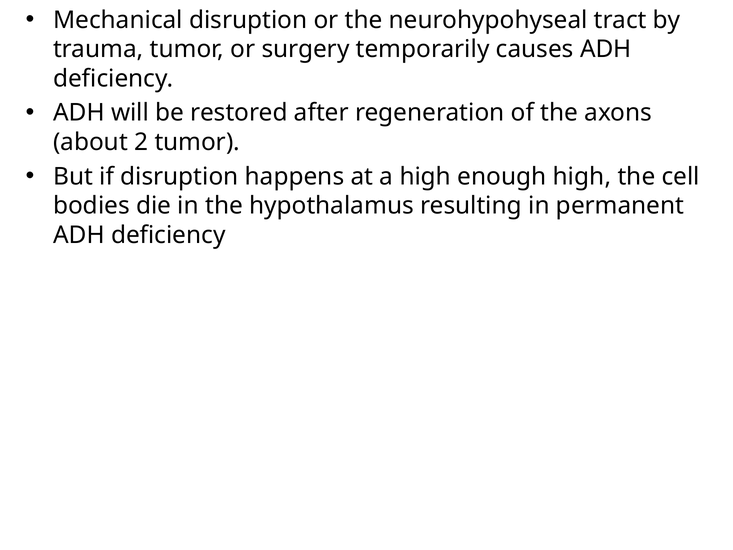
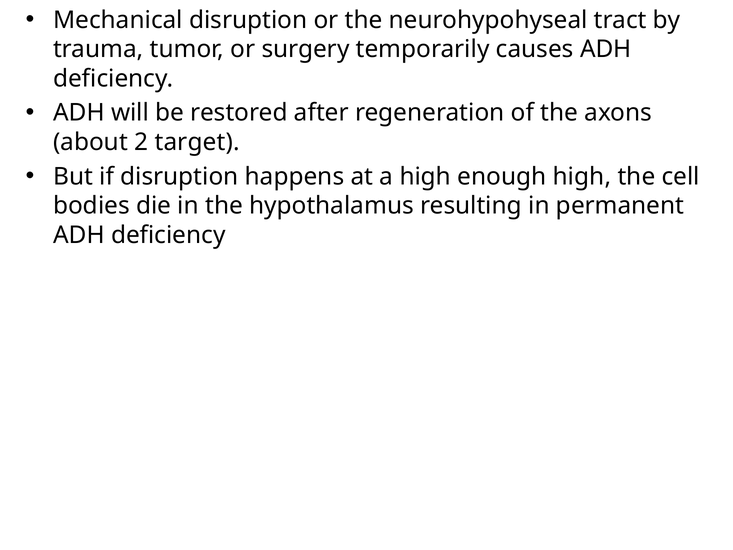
2 tumor: tumor -> target
